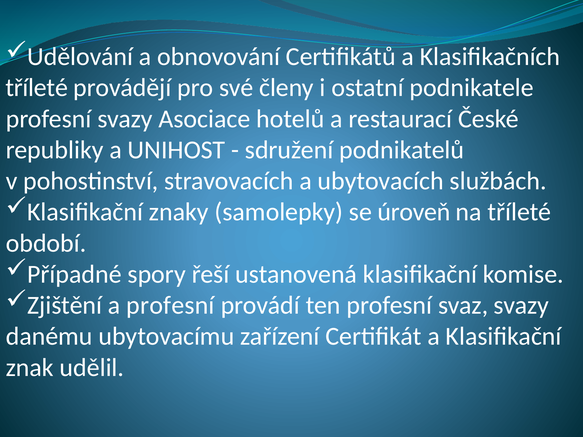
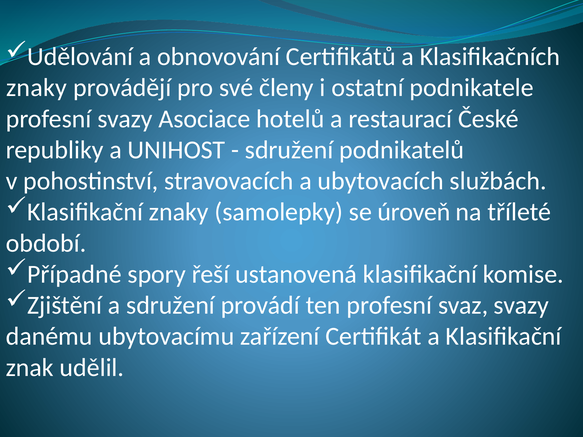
tříleté at (37, 88): tříleté -> znaky
a profesní: profesní -> sdružení
